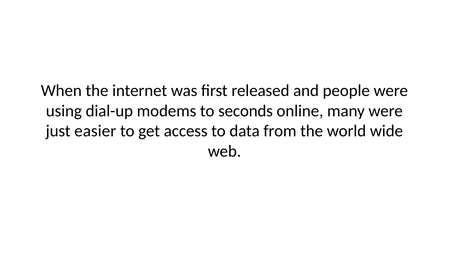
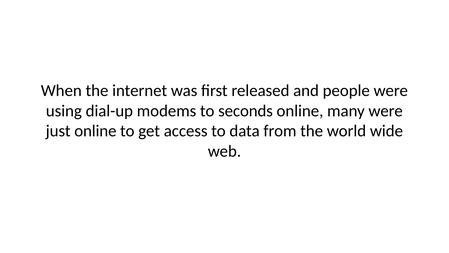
just easier: easier -> online
